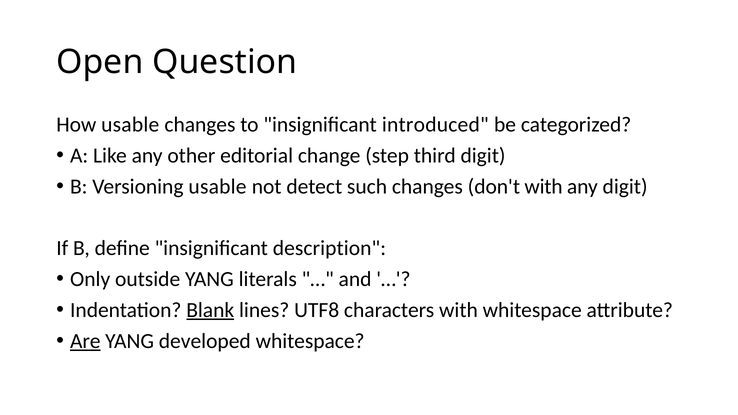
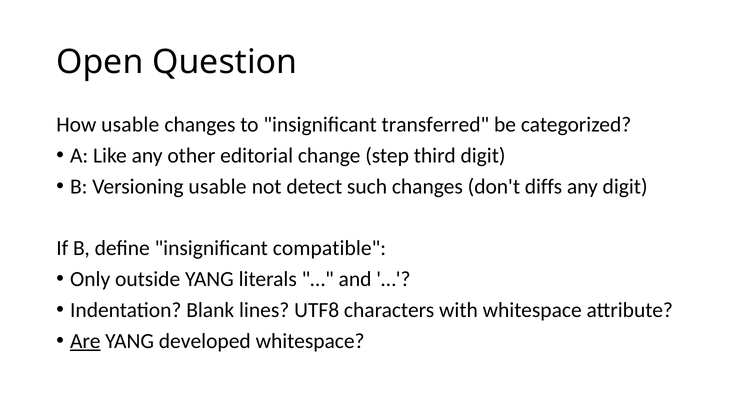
introduced: introduced -> transferred
don't with: with -> diffs
description: description -> compatible
Blank underline: present -> none
